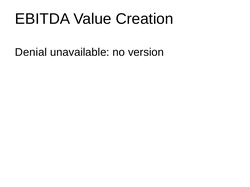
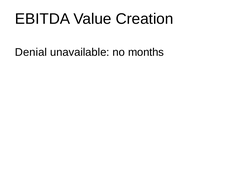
version: version -> months
